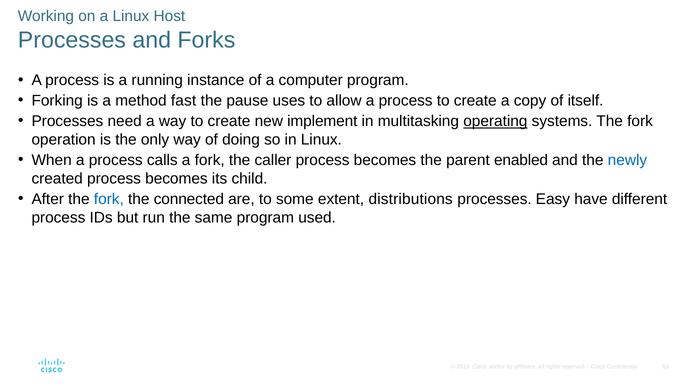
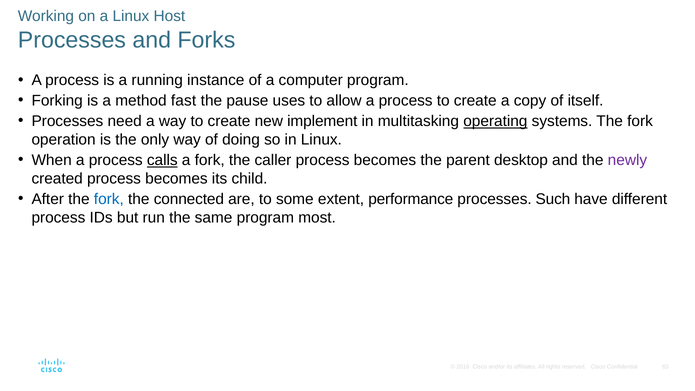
calls underline: none -> present
enabled: enabled -> desktop
newly colour: blue -> purple
distributions: distributions -> performance
Easy: Easy -> Such
used: used -> most
